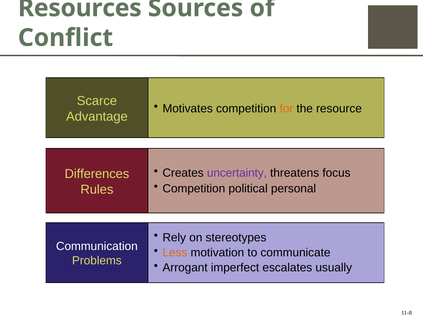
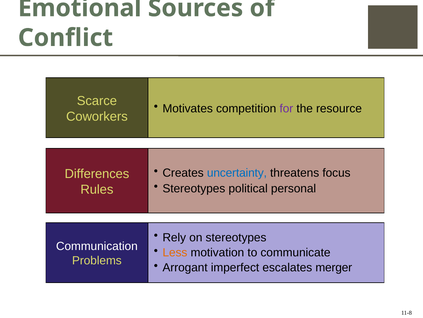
Resources: Resources -> Emotional
for colour: orange -> purple
Advantage: Advantage -> Coworkers
uncertainty colour: purple -> blue
Competition at (194, 188): Competition -> Stereotypes
usually: usually -> merger
